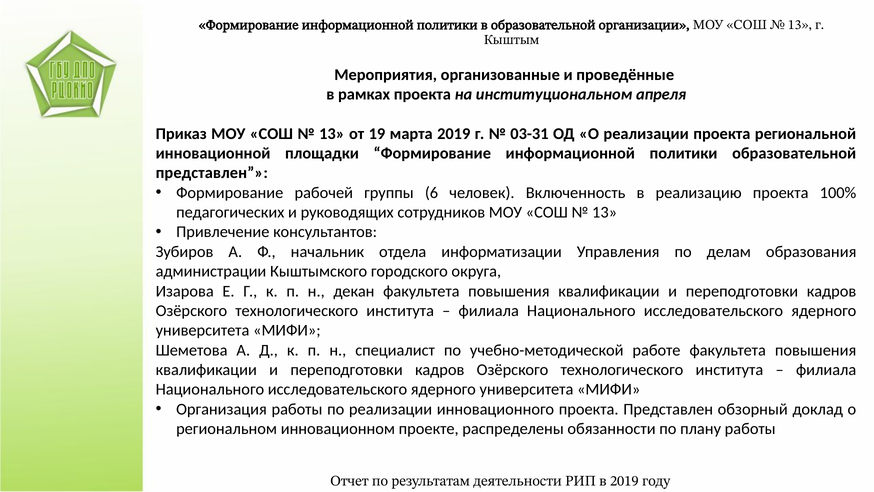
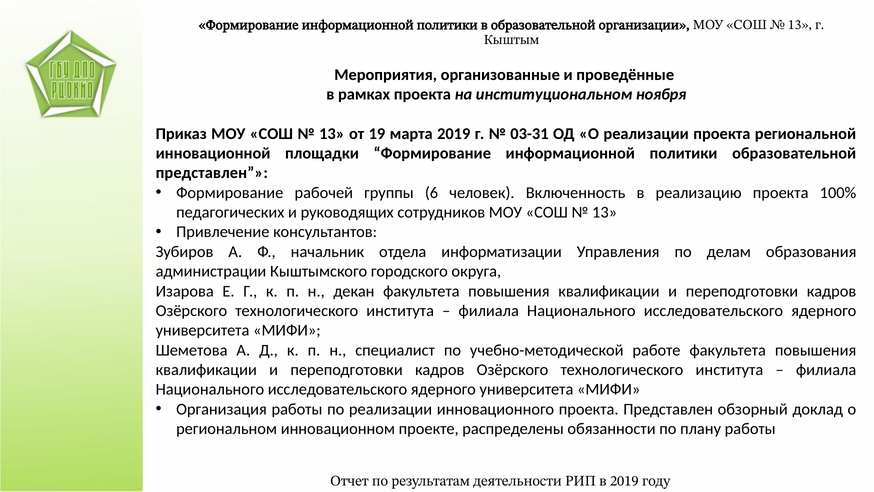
апреля: апреля -> ноября
